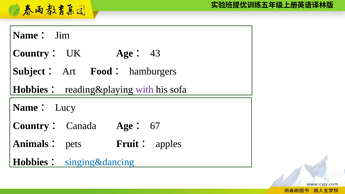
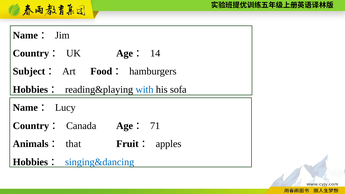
43: 43 -> 14
with colour: purple -> blue
67: 67 -> 71
pets: pets -> that
